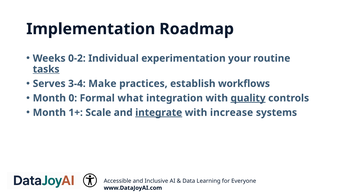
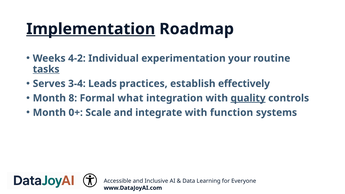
Implementation underline: none -> present
0-2: 0-2 -> 4-2
Make: Make -> Leads
workflows: workflows -> effectively
0: 0 -> 8
1+: 1+ -> 0+
integrate underline: present -> none
increase: increase -> function
